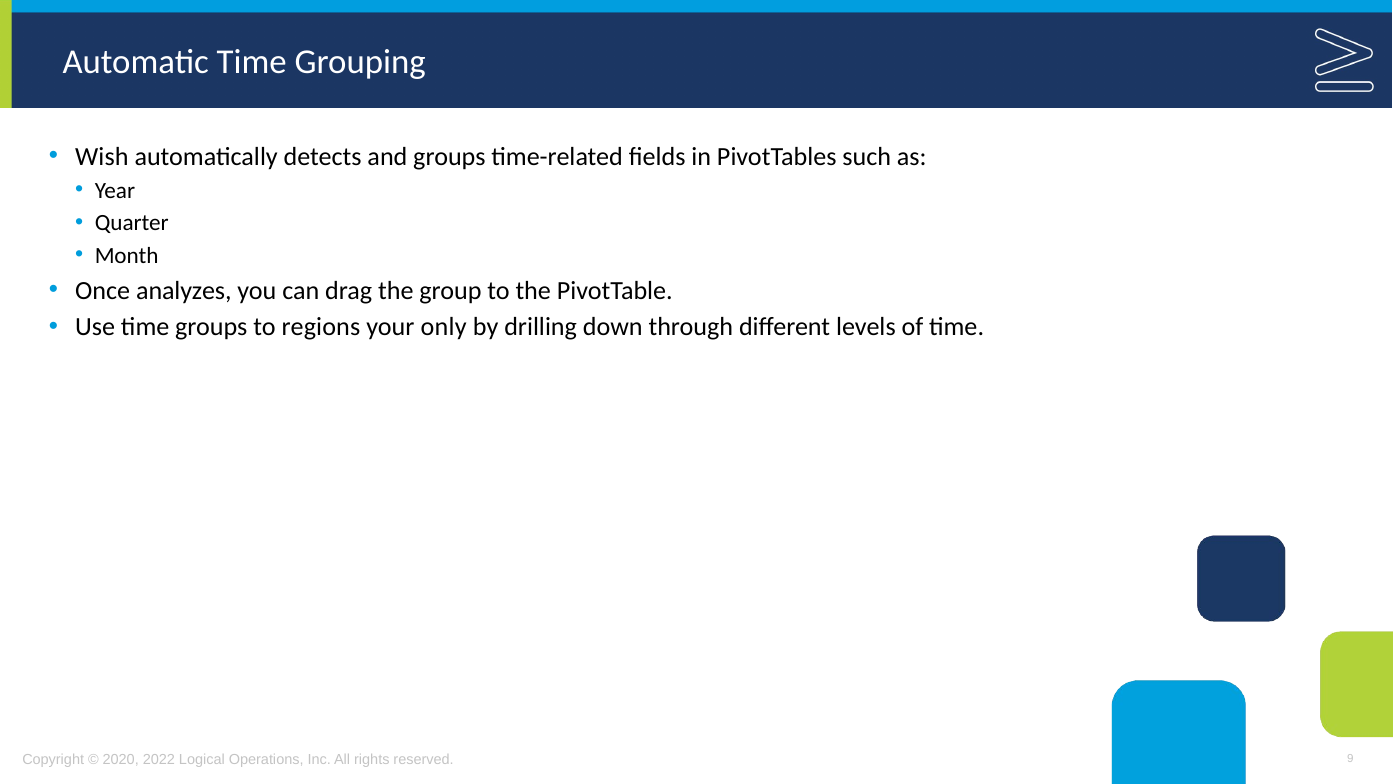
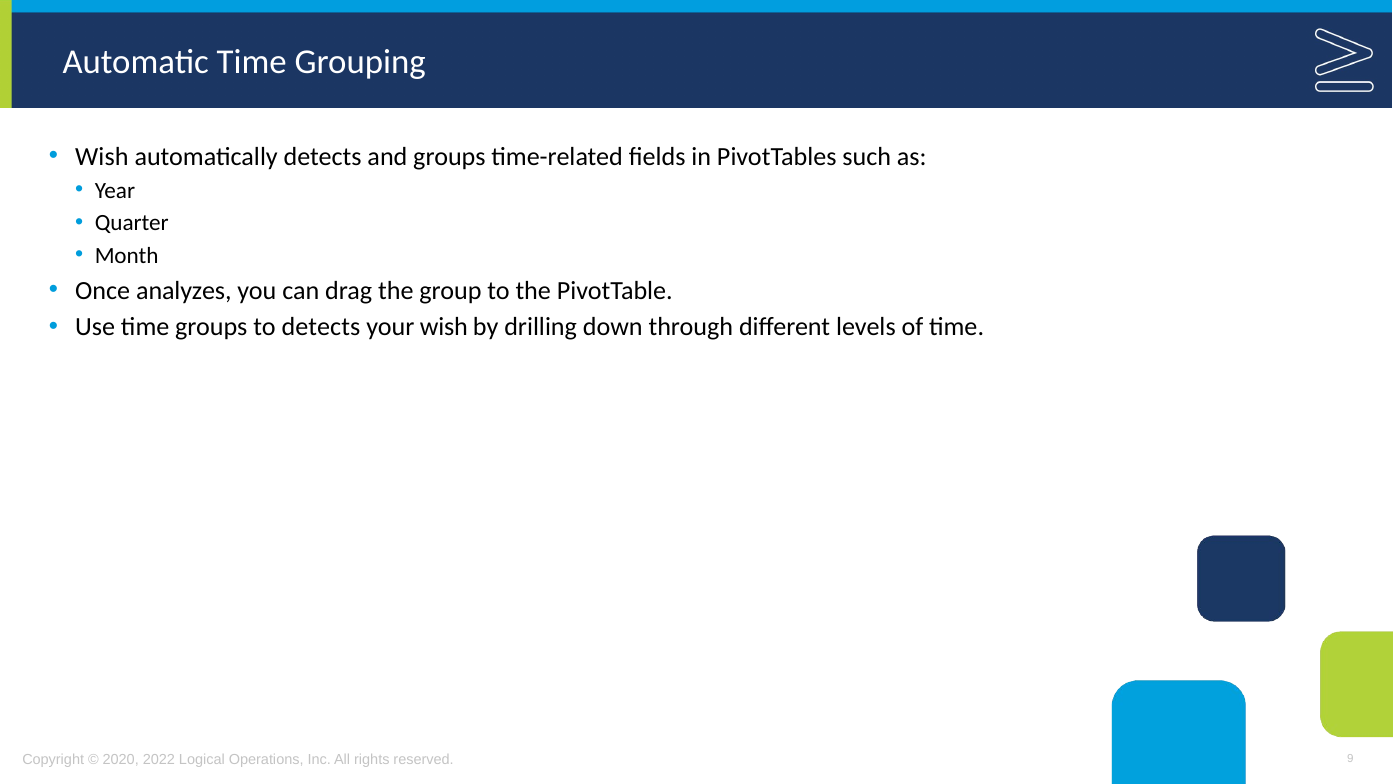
to regions: regions -> detects
your only: only -> wish
